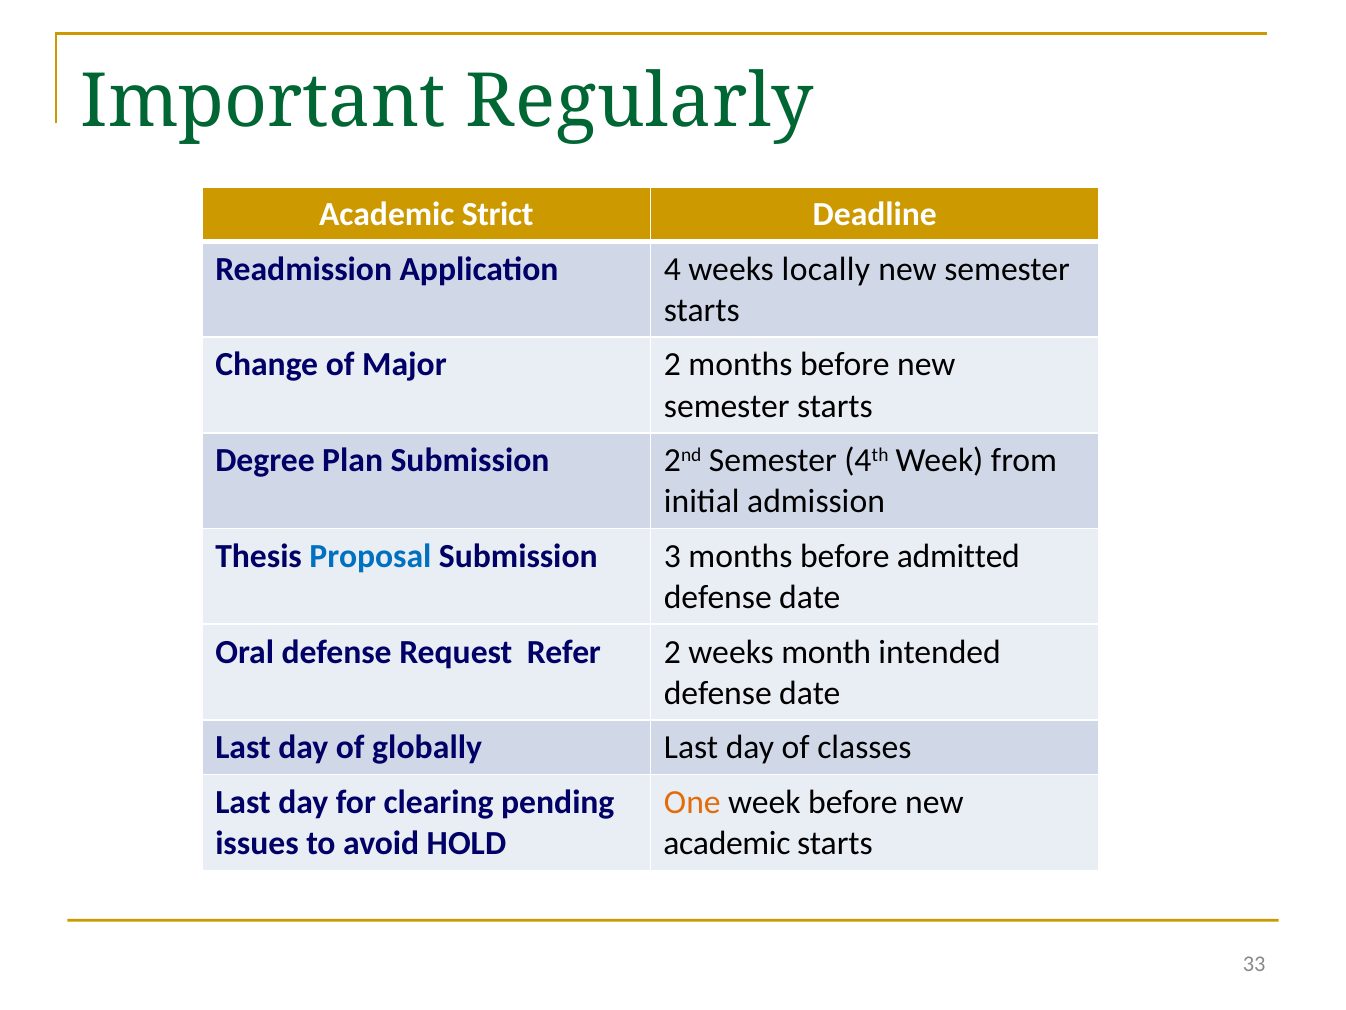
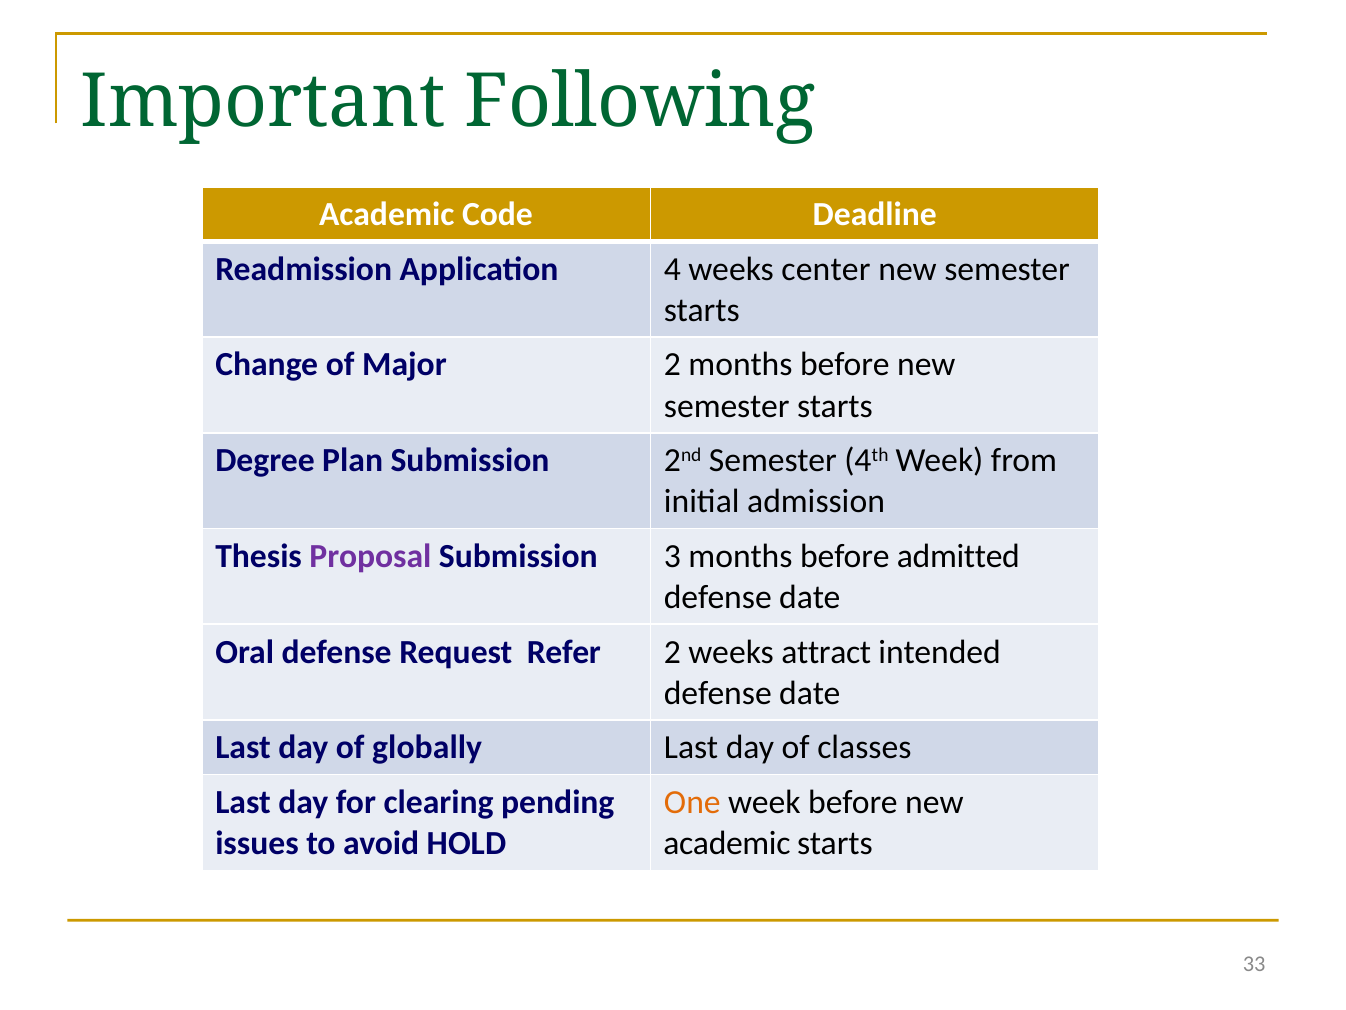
Regularly: Regularly -> Following
Strict: Strict -> Code
locally: locally -> center
Proposal colour: blue -> purple
month: month -> attract
